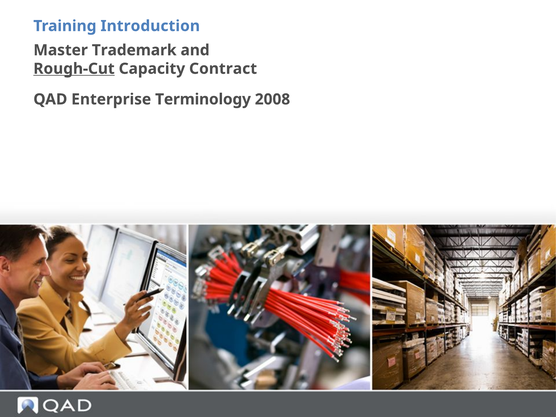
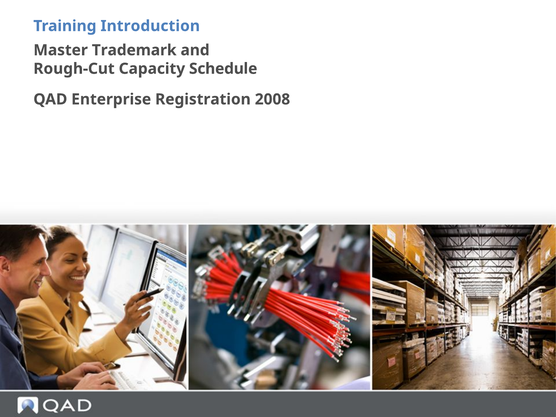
Rough-Cut underline: present -> none
Contract: Contract -> Schedule
Terminology: Terminology -> Registration
